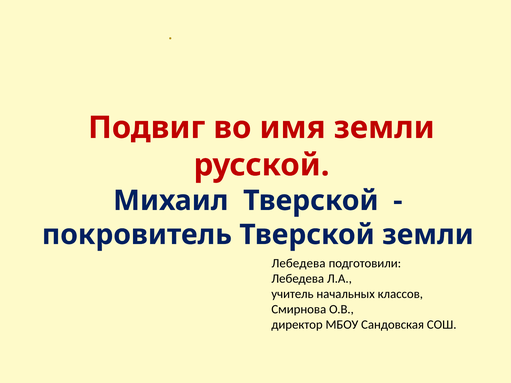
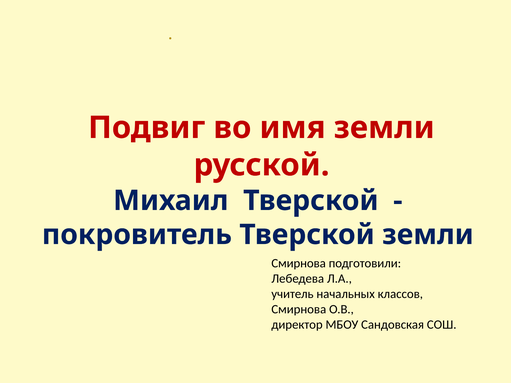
Лебедева at (299, 264): Лебедева -> Смирнова
